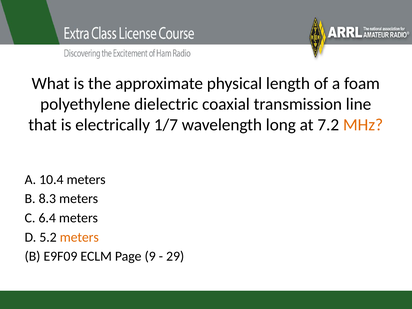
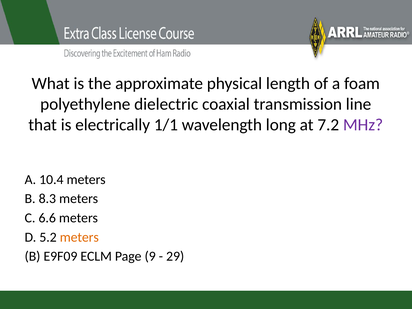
1/7: 1/7 -> 1/1
MHz colour: orange -> purple
6.4: 6.4 -> 6.6
